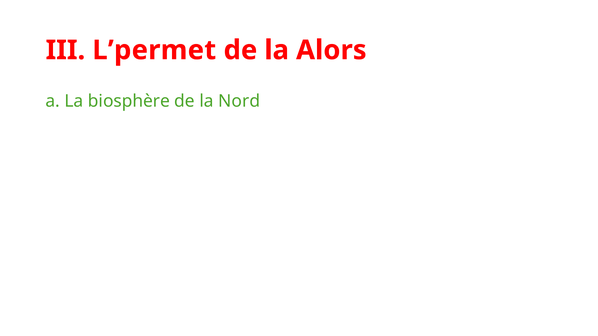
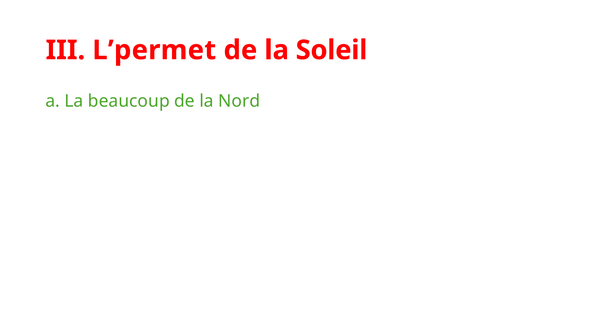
Alors: Alors -> Soleil
biosphère: biosphère -> beaucoup
